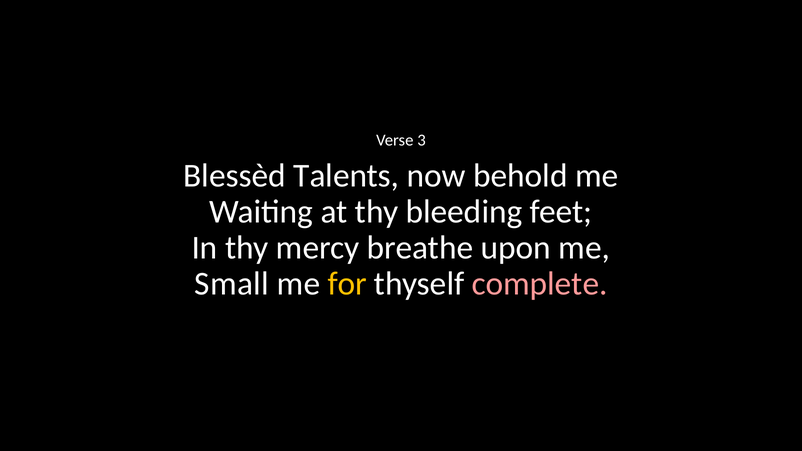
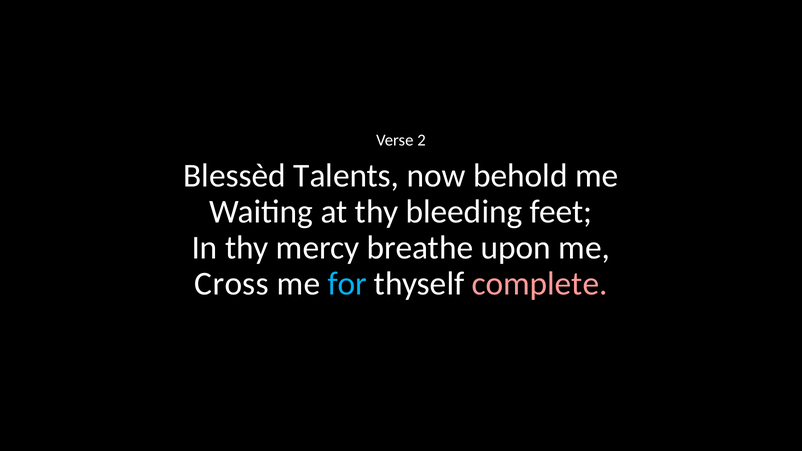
3: 3 -> 2
Small: Small -> Cross
for colour: yellow -> light blue
